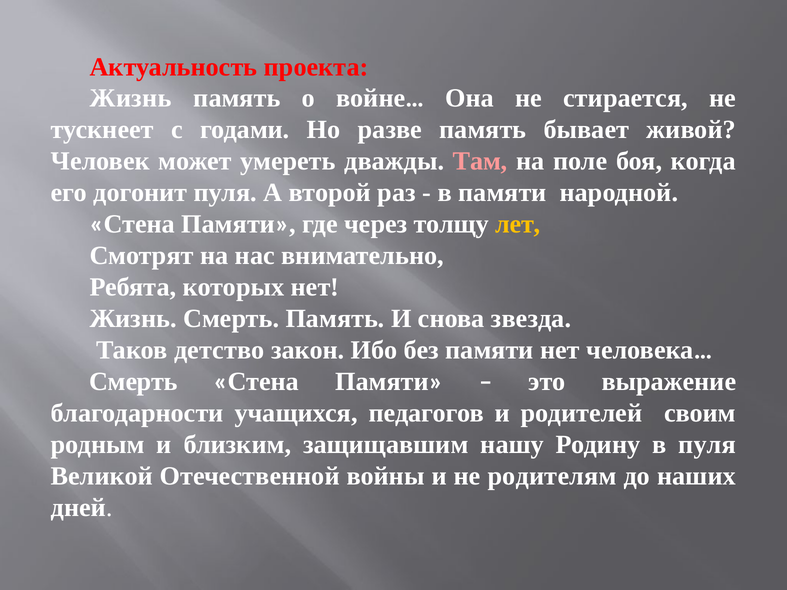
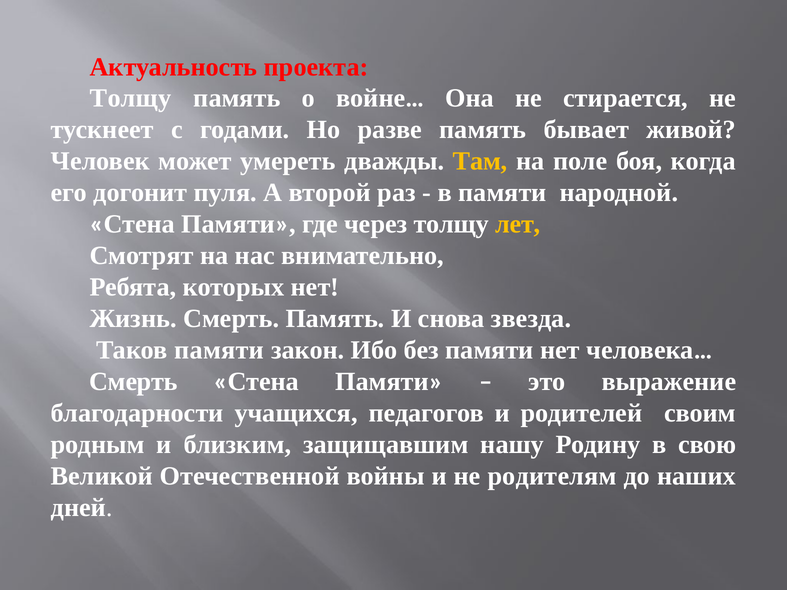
Жизнь at (131, 98): Жизнь -> Толщу
Там colour: pink -> yellow
Таков детство: детство -> памяти
в пуля: пуля -> свою
